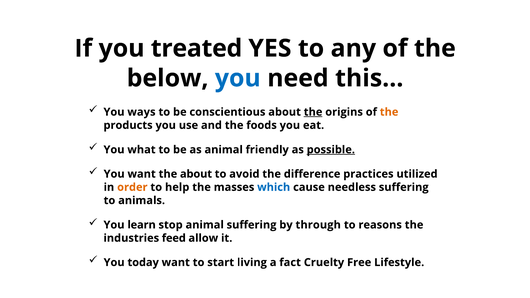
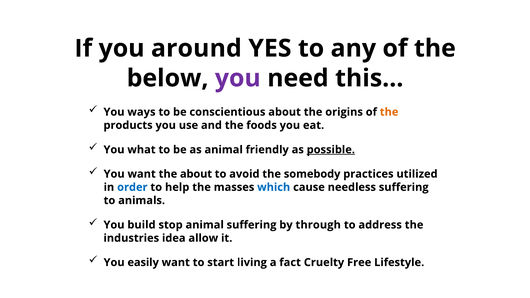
treated: treated -> around
you at (238, 78) colour: blue -> purple
the at (313, 112) underline: present -> none
difference: difference -> somebody
order colour: orange -> blue
learn: learn -> build
reasons: reasons -> address
feed: feed -> idea
today: today -> easily
